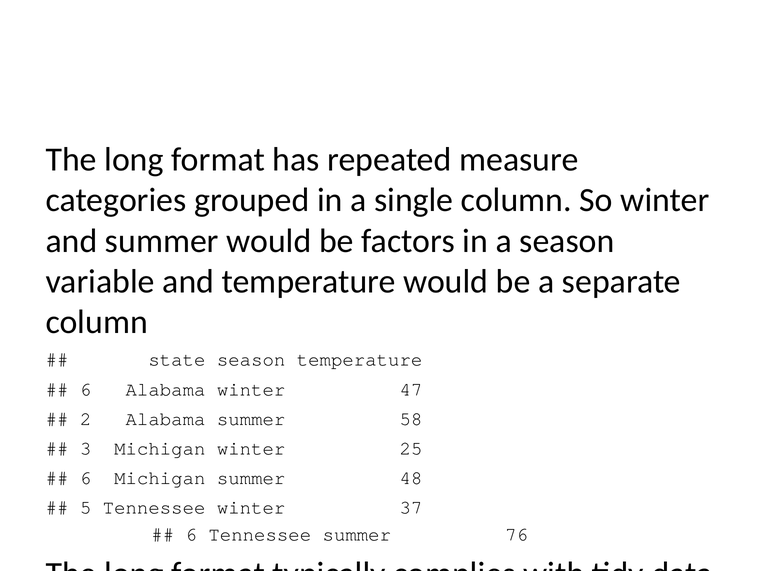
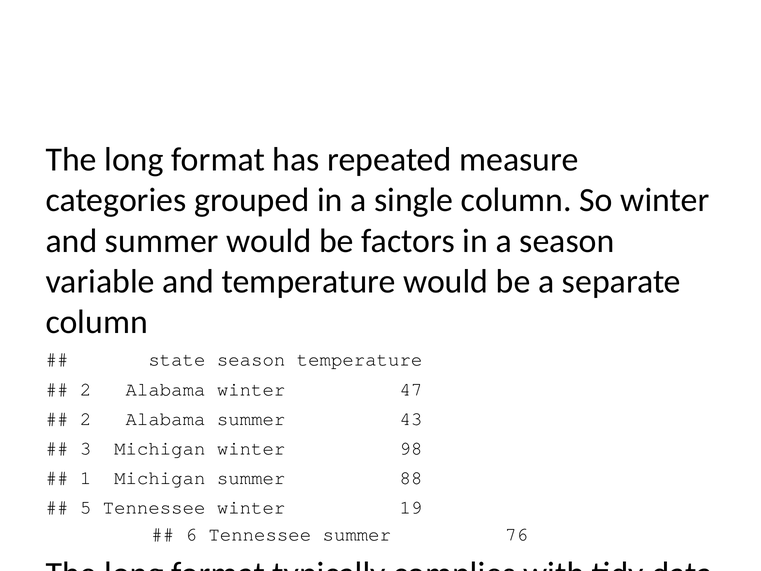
6 at (86, 389): 6 -> 2
58: 58 -> 43
25: 25 -> 98
6 at (86, 478): 6 -> 1
48: 48 -> 88
37: 37 -> 19
